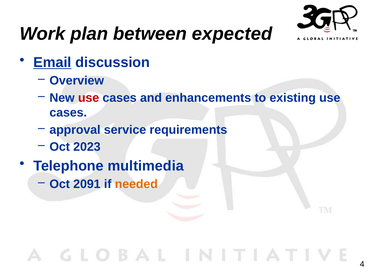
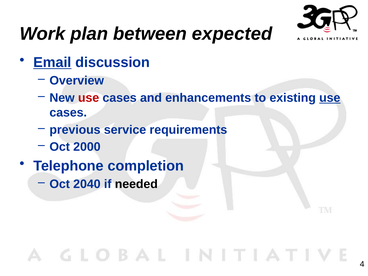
use at (330, 98) underline: none -> present
approval: approval -> previous
2023: 2023 -> 2000
multimedia: multimedia -> completion
2091: 2091 -> 2040
needed colour: orange -> black
